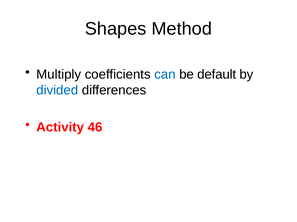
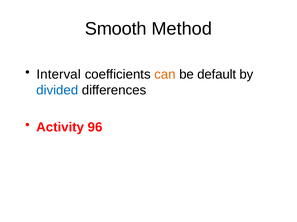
Shapes: Shapes -> Smooth
Multiply: Multiply -> Interval
can colour: blue -> orange
46: 46 -> 96
